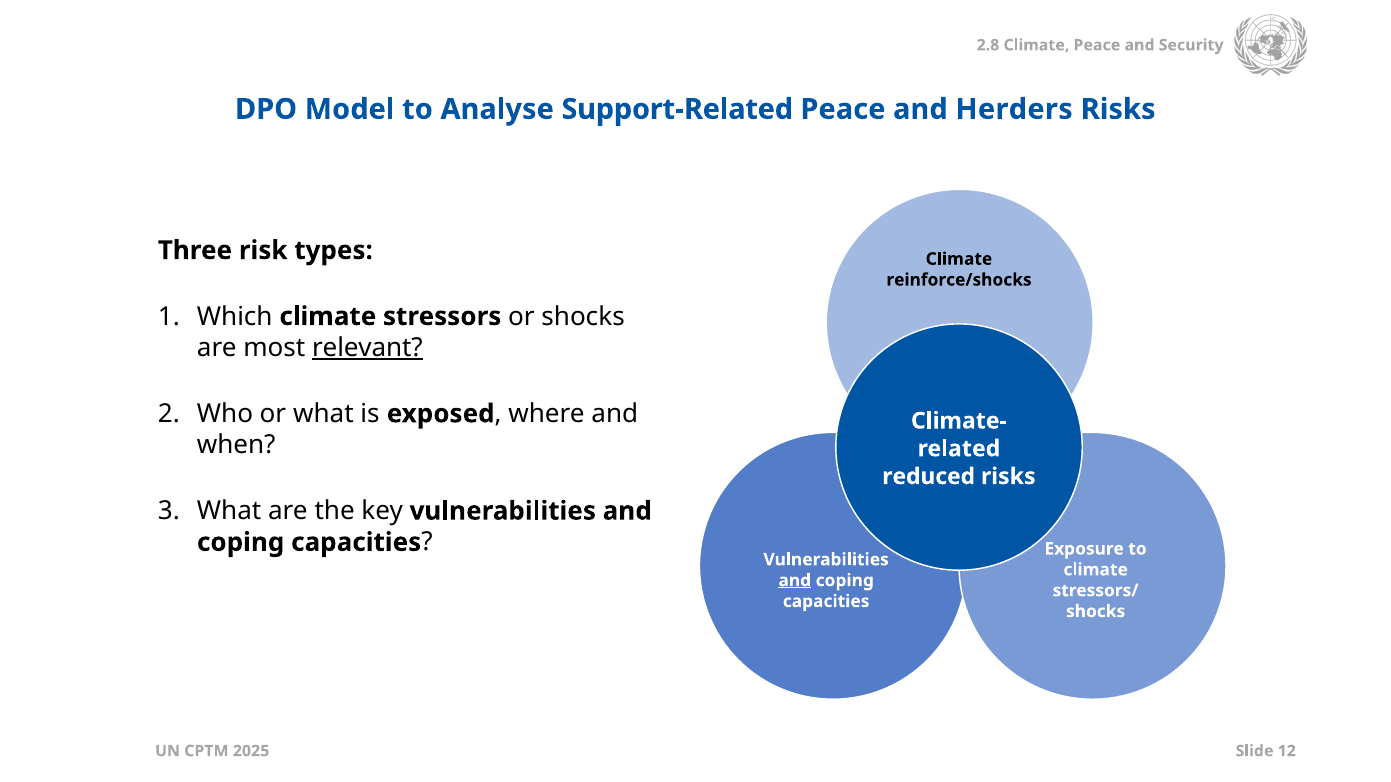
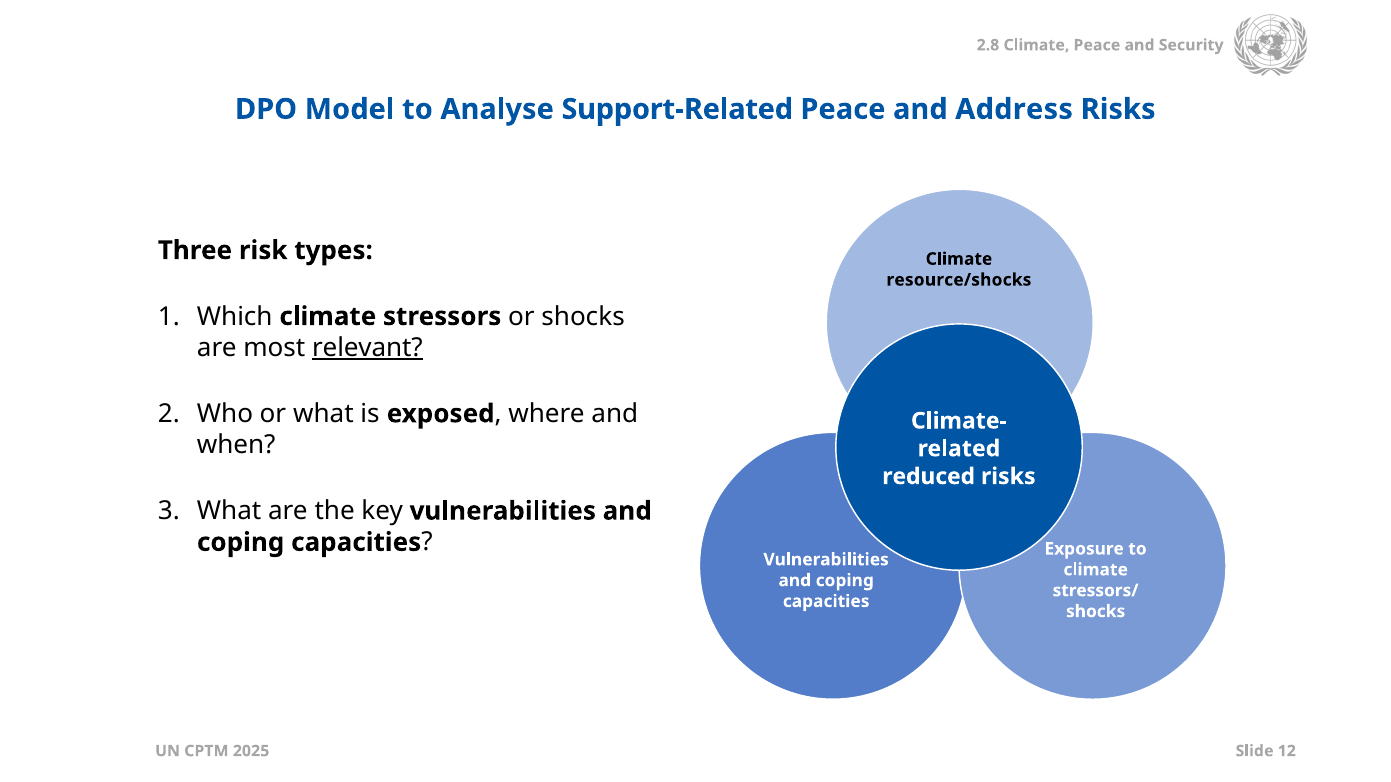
Herders: Herders -> Address
reinforce/shocks: reinforce/shocks -> resource/shocks
and at (795, 581) underline: present -> none
